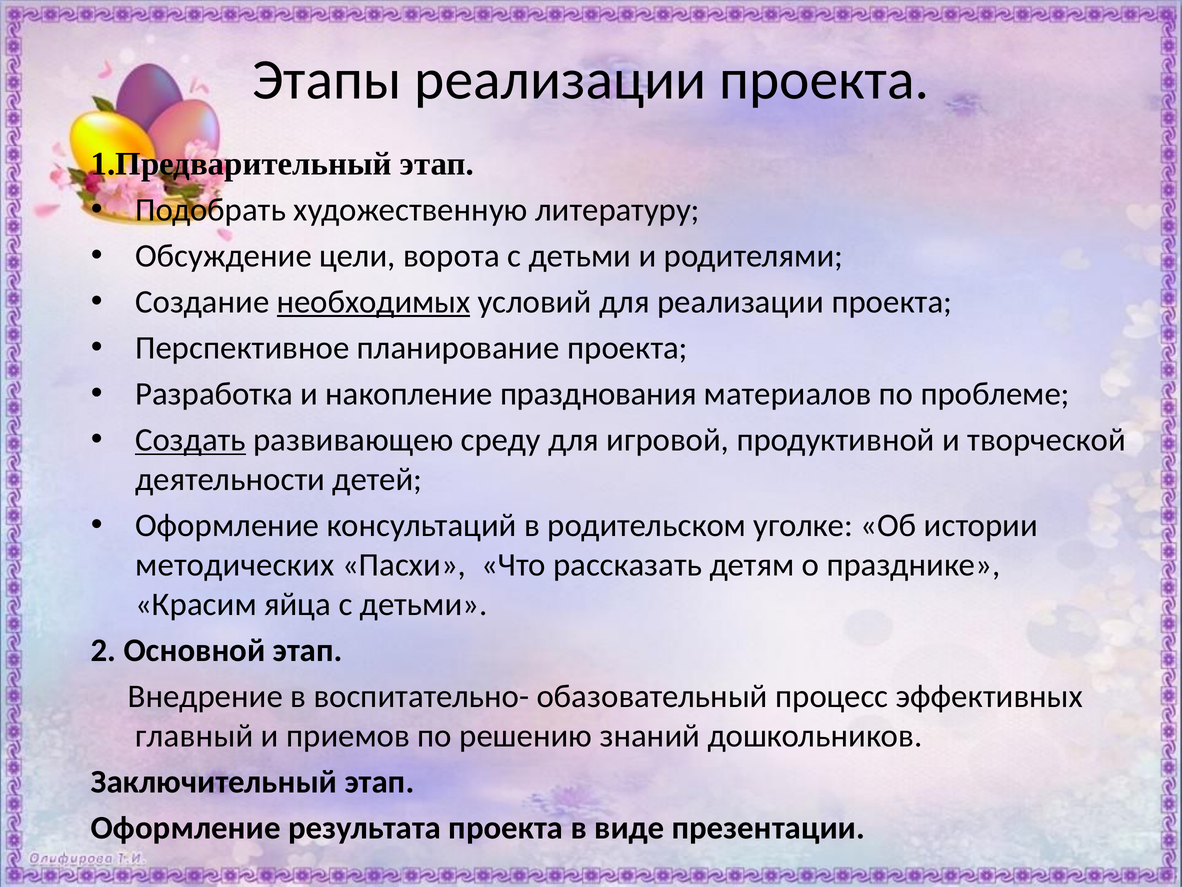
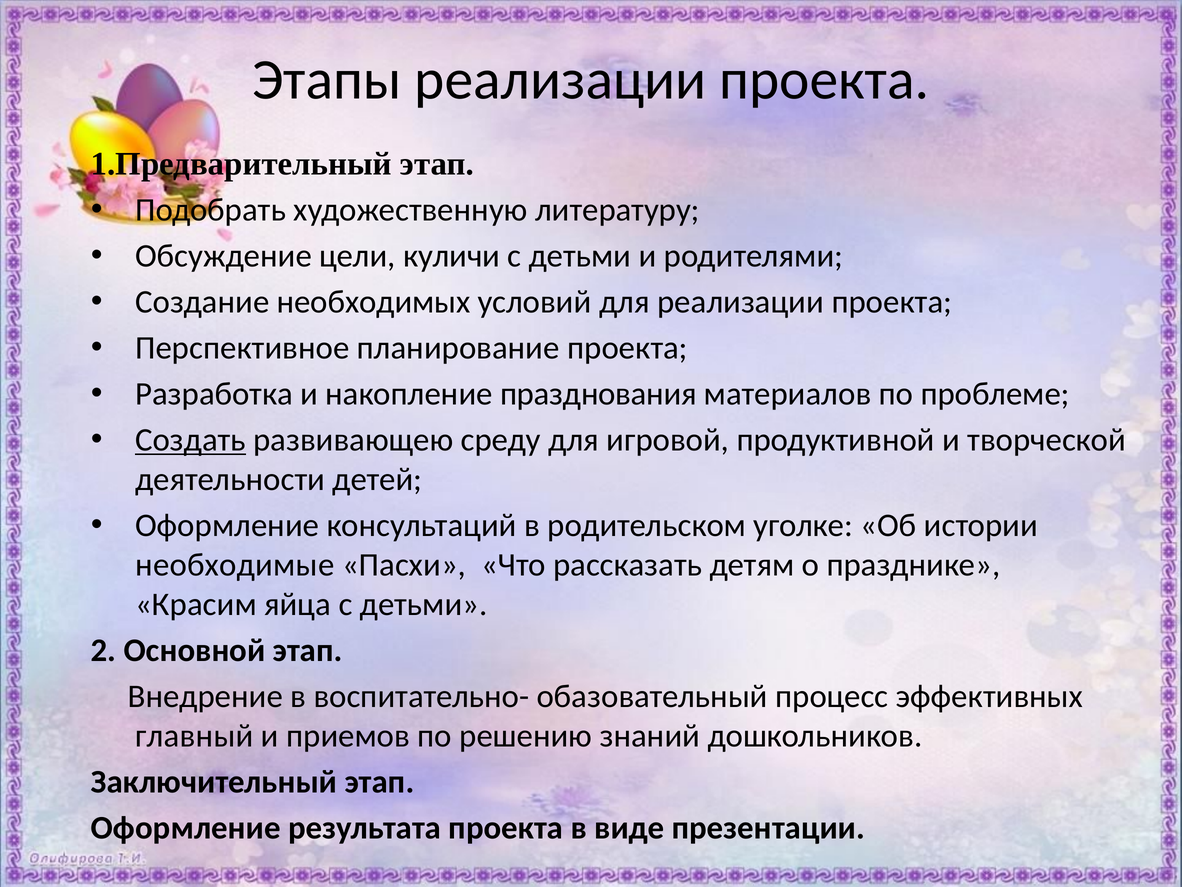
ворота: ворота -> куличи
необходимых underline: present -> none
методических: методических -> необходимые
